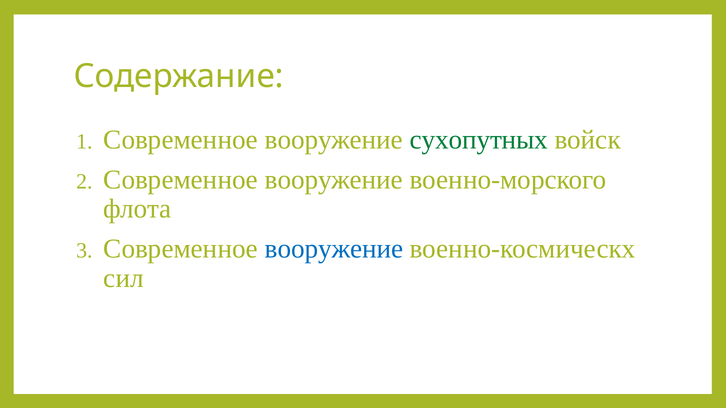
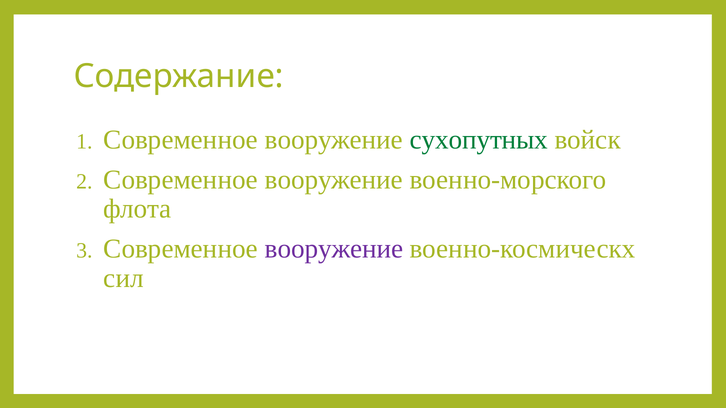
вооружение at (334, 249) colour: blue -> purple
